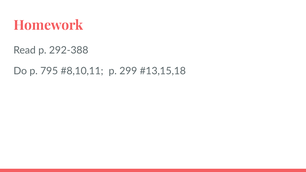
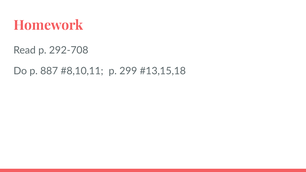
292-388: 292-388 -> 292-708
795: 795 -> 887
